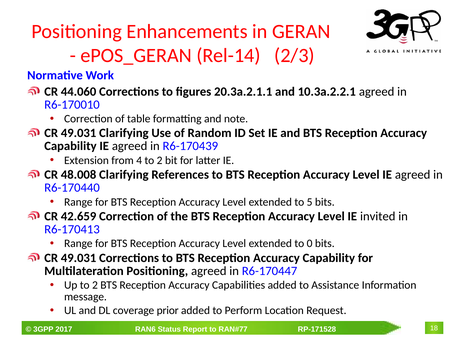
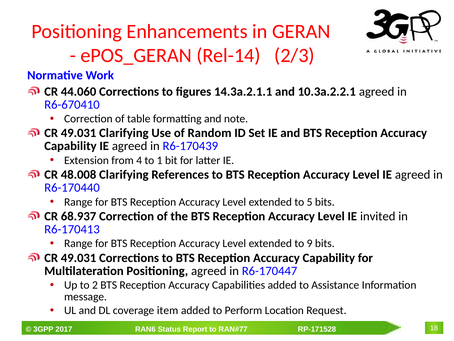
20.3a.2.1.1: 20.3a.2.1.1 -> 14.3a.2.1.1
R6-170010: R6-170010 -> R6-670410
4 to 2: 2 -> 1
42.659: 42.659 -> 68.937
0: 0 -> 9
prior: prior -> item
